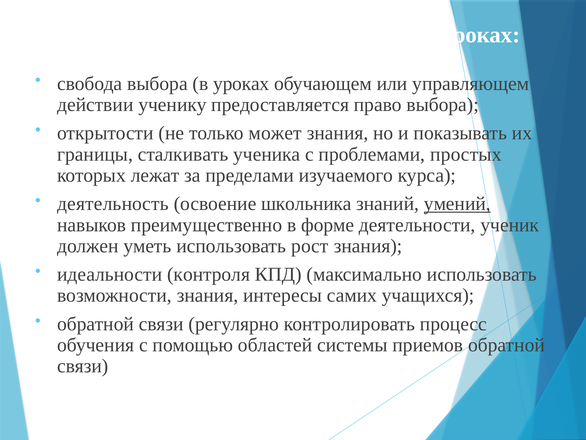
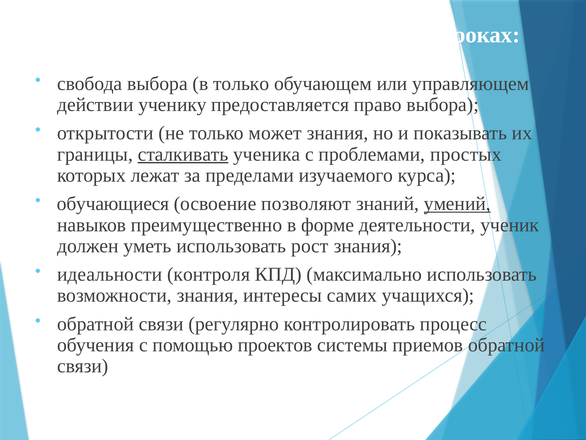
в уроках: уроках -> только
сталкивать underline: none -> present
деятельность: деятельность -> обучающиеся
школьника: школьника -> позволяют
областей: областей -> проектов
